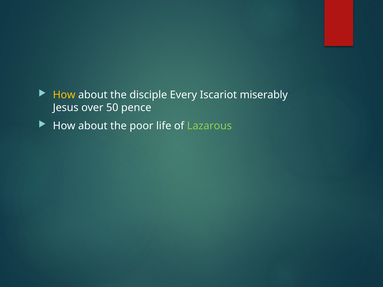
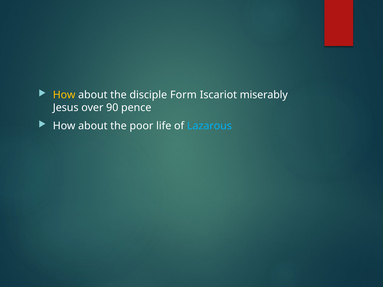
Every: Every -> Form
50: 50 -> 90
Lazarous colour: light green -> light blue
